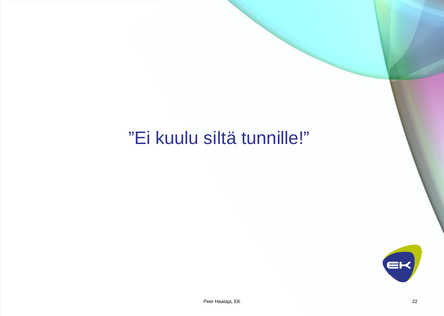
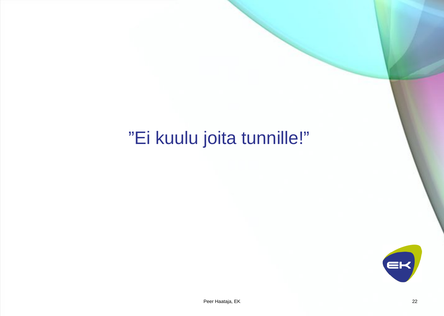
siltä: siltä -> joita
